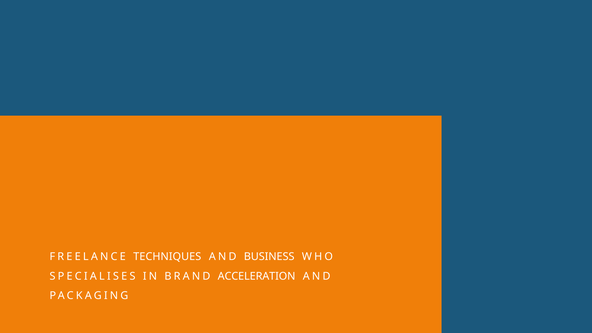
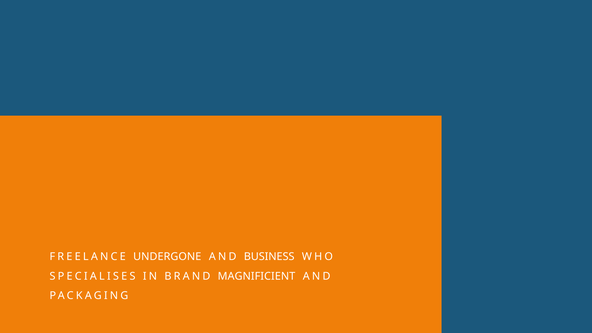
TECHNIQUES: TECHNIQUES -> UNDERGONE
ACCELERATION: ACCELERATION -> MAGNIFICIENT
